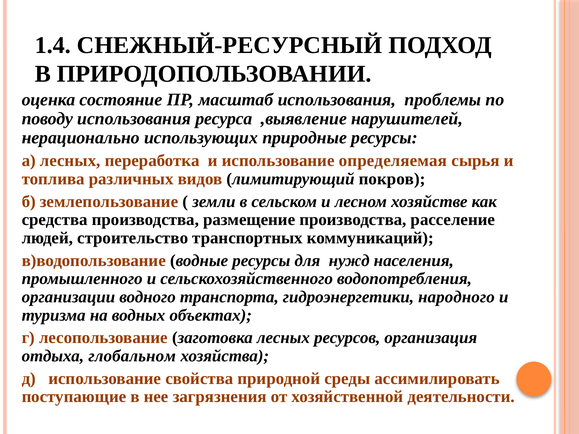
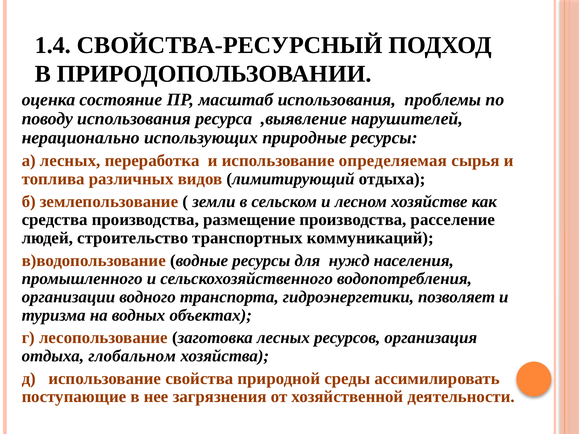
СНЕЖНЫЙ-РЕСУРСНЫЙ: СНЕЖНЫЙ-РЕСУРСНЫЙ -> СВОЙСТВА-РЕСУРСНЫЙ
лимитирующий покров: покров -> отдыха
народного: народного -> позволяет
